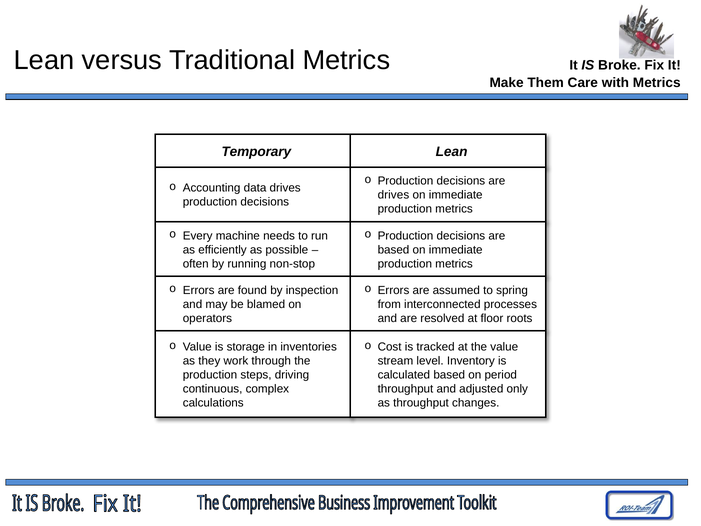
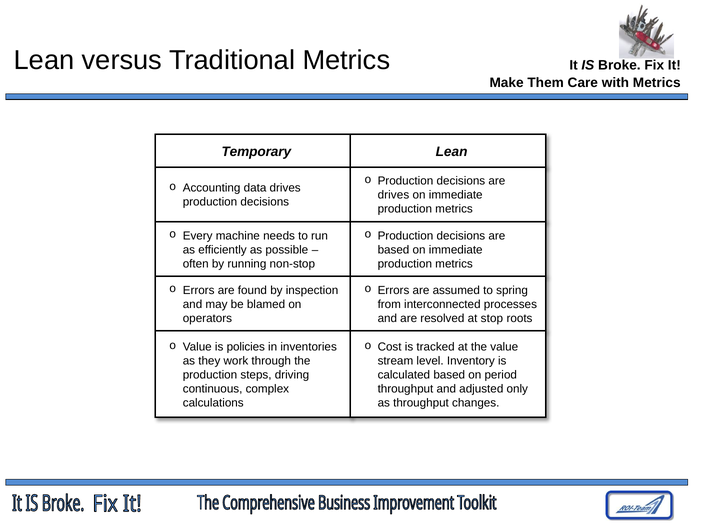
floor: floor -> stop
storage: storage -> policies
